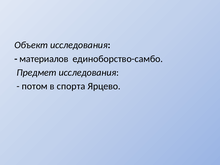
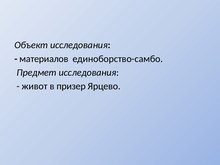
потом: потом -> живот
спорта: спорта -> призер
